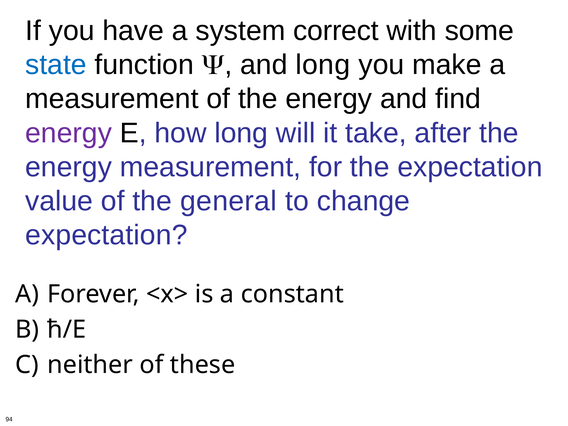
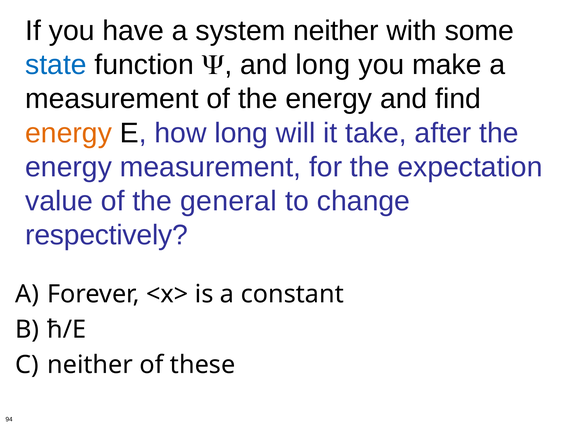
system correct: correct -> neither
energy at (69, 133) colour: purple -> orange
expectation at (106, 235): expectation -> respectively
